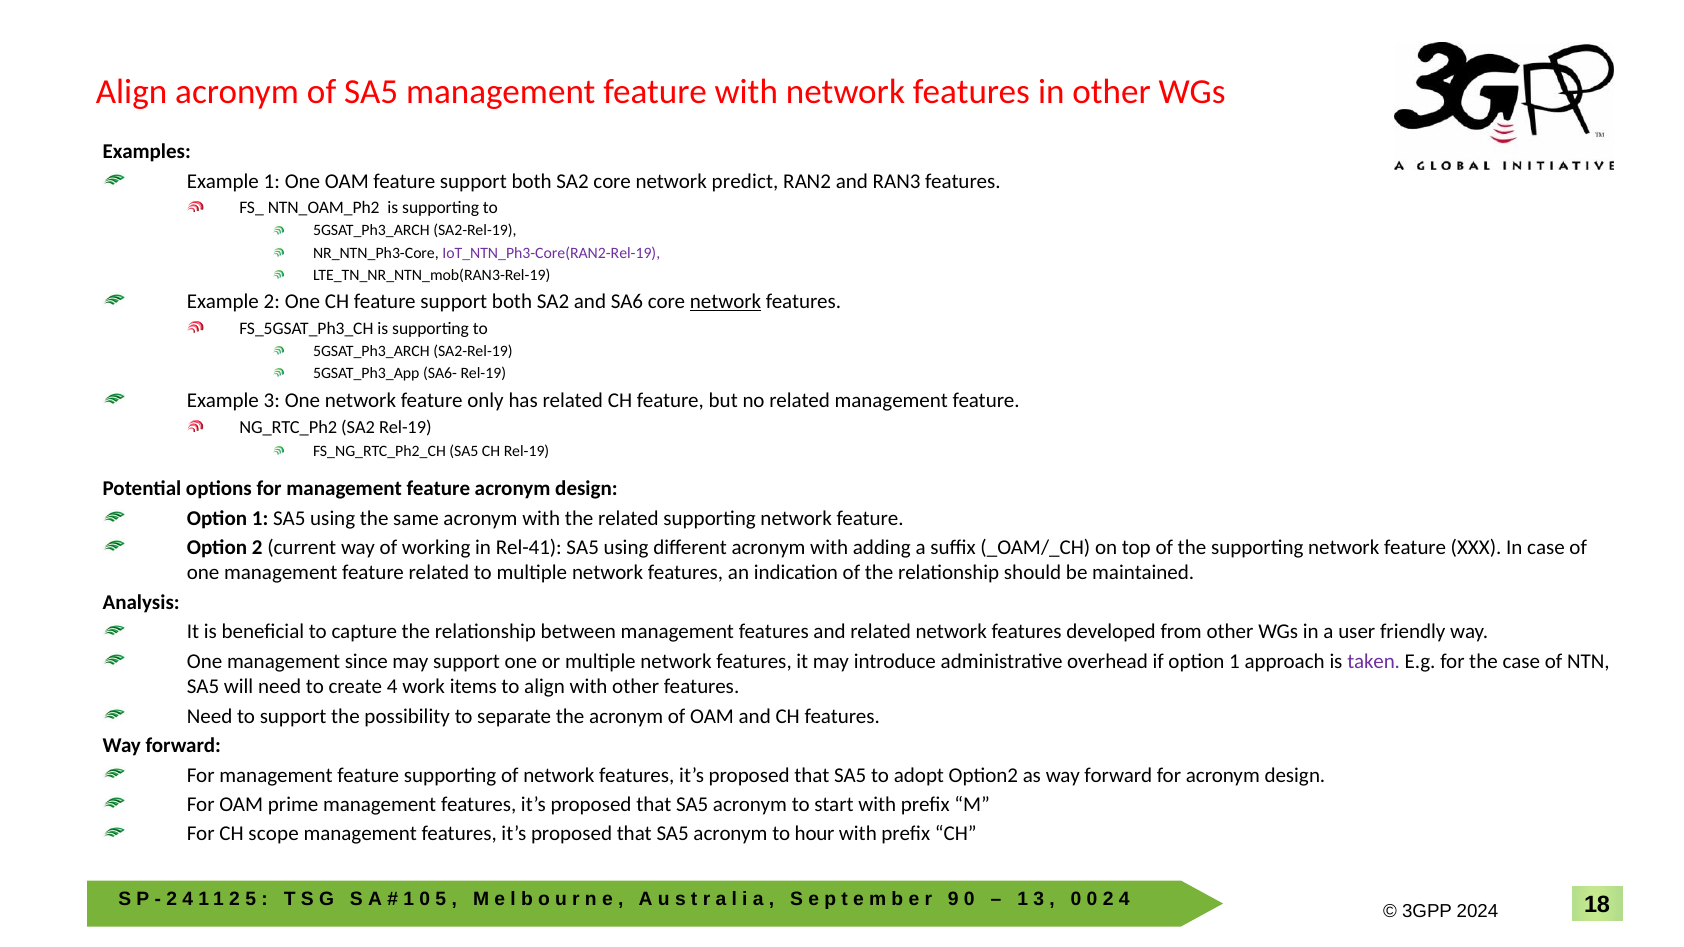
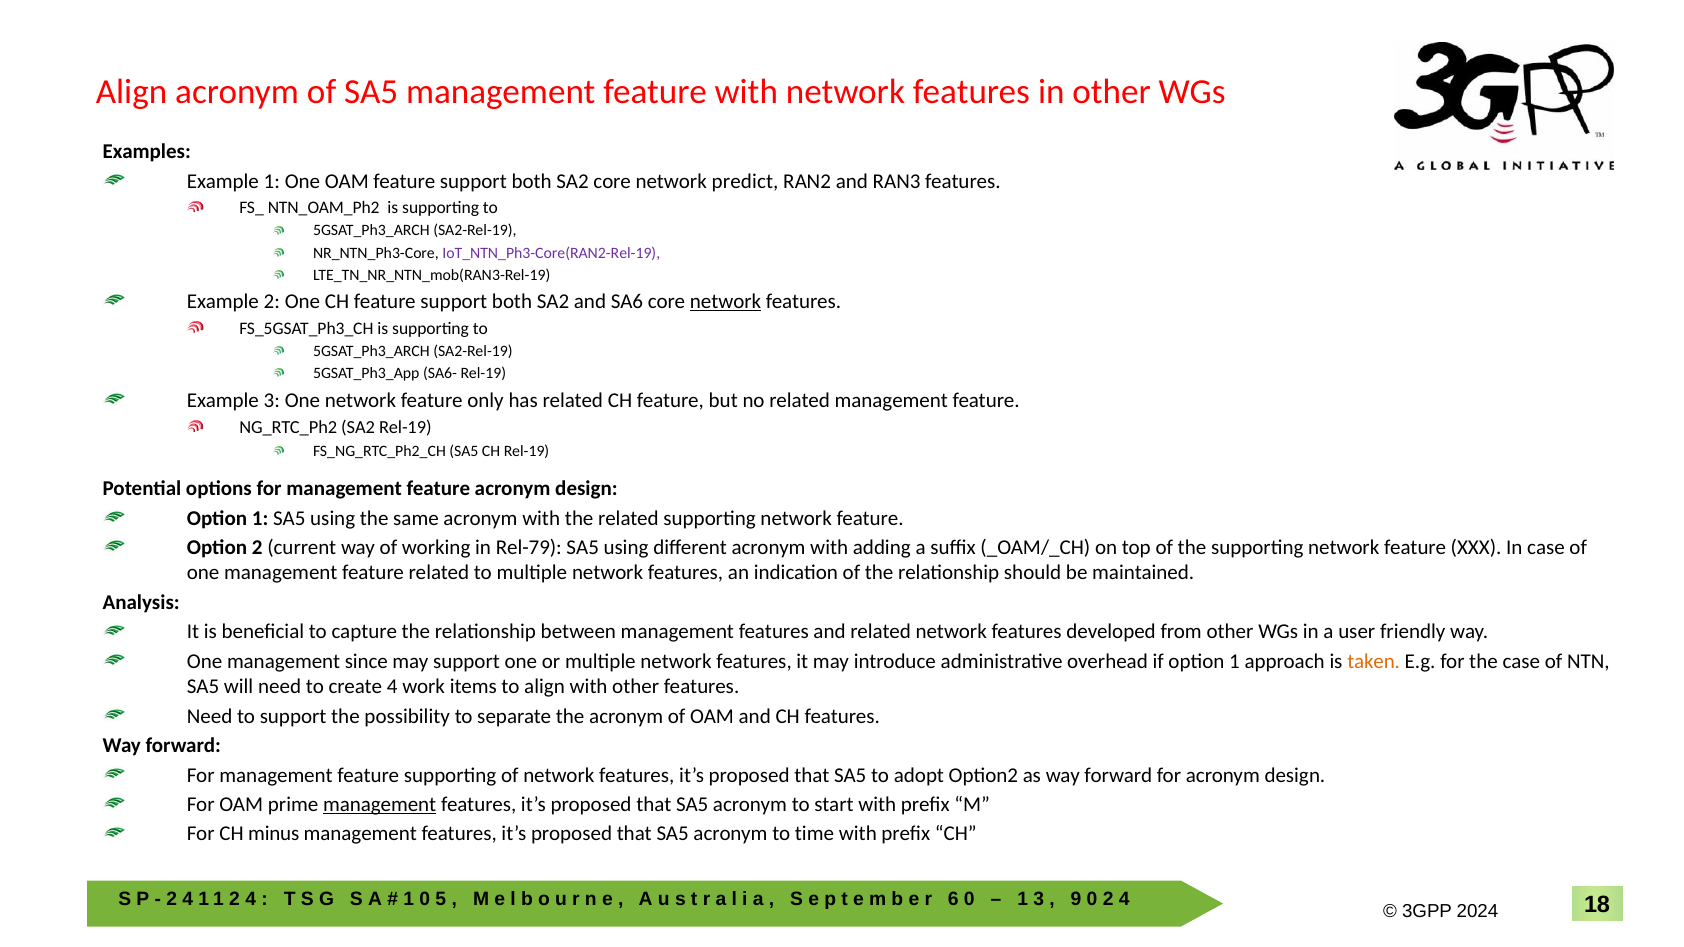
Rel-41: Rel-41 -> Rel-79
taken colour: purple -> orange
management at (380, 805) underline: none -> present
scope: scope -> minus
hour: hour -> time
5 at (251, 900): 5 -> 4
9: 9 -> 6
0 at (1076, 900): 0 -> 9
